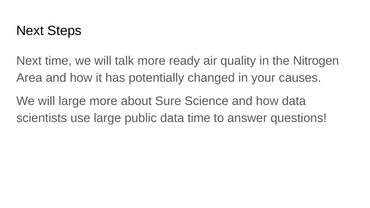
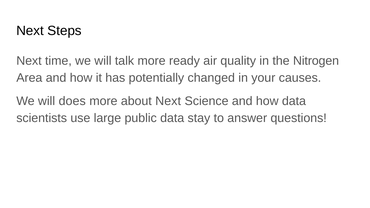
will large: large -> does
about Sure: Sure -> Next
data time: time -> stay
